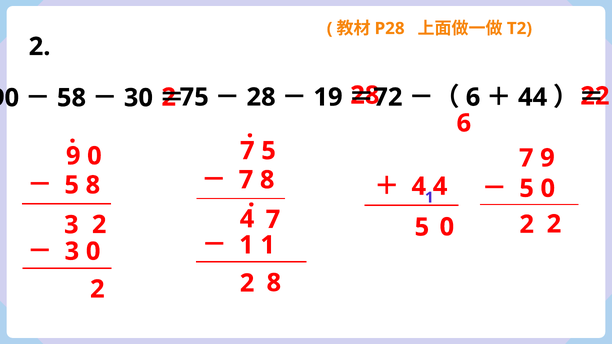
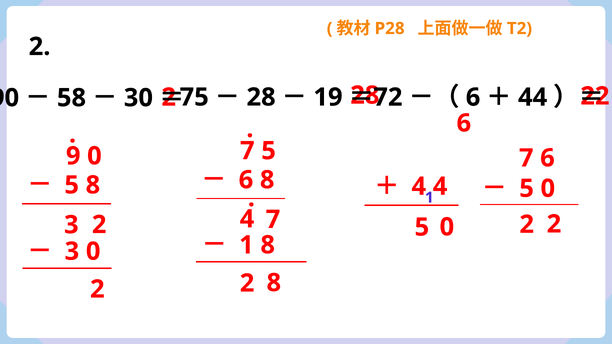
7 9: 9 -> 6
7 at (246, 180): 7 -> 6
1 1: 1 -> 8
